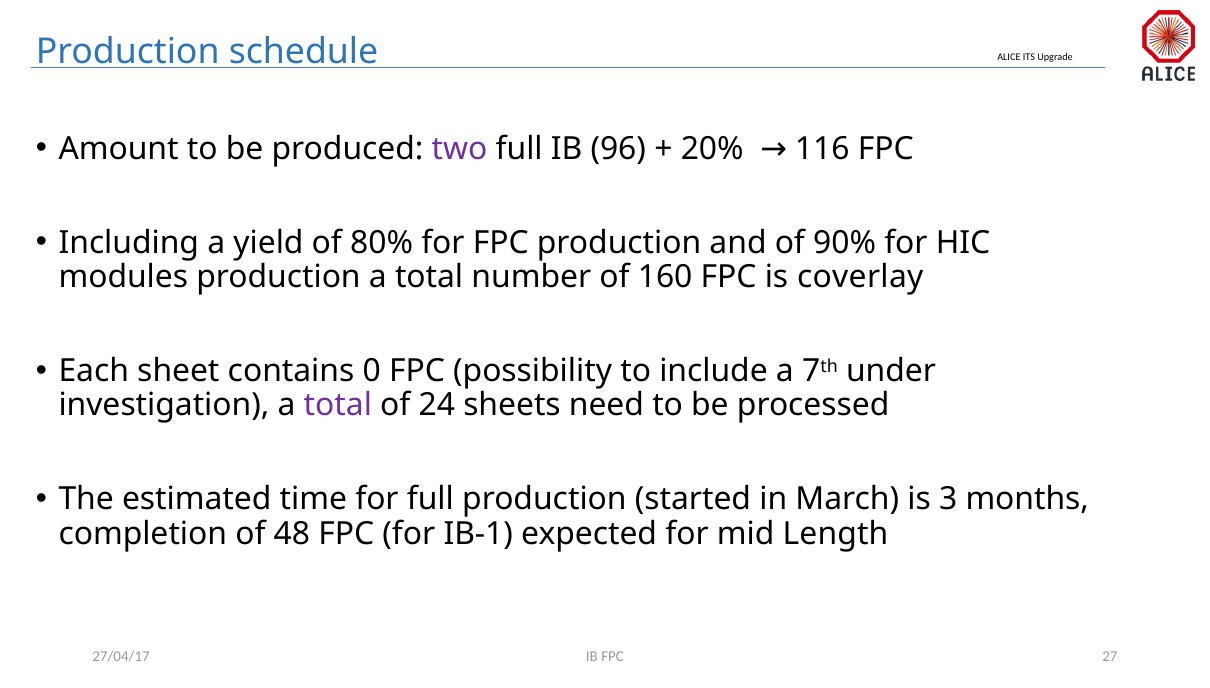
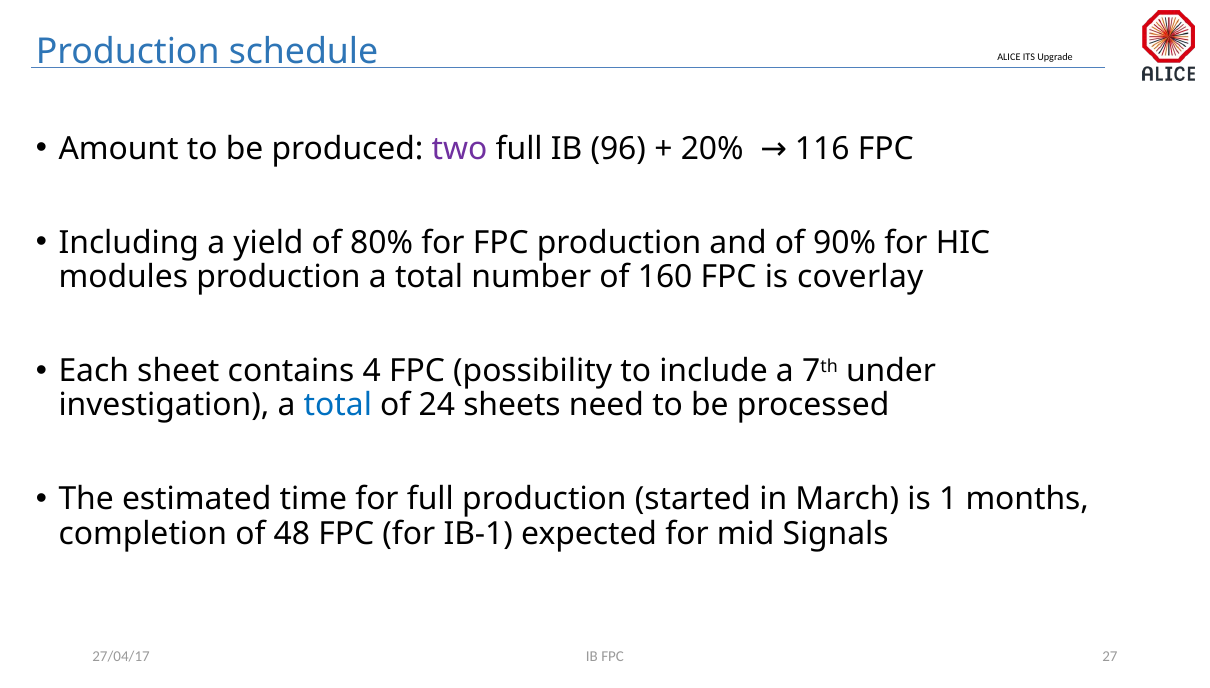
0: 0 -> 4
total at (338, 405) colour: purple -> blue
3: 3 -> 1
Length: Length -> Signals
